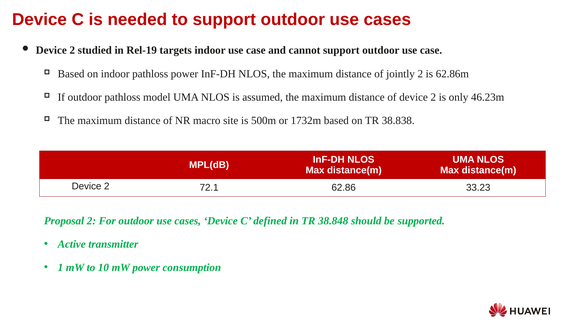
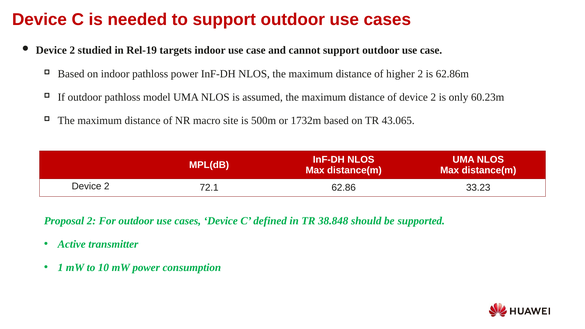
jointly: jointly -> higher
46.23m: 46.23m -> 60.23m
38.838: 38.838 -> 43.065
